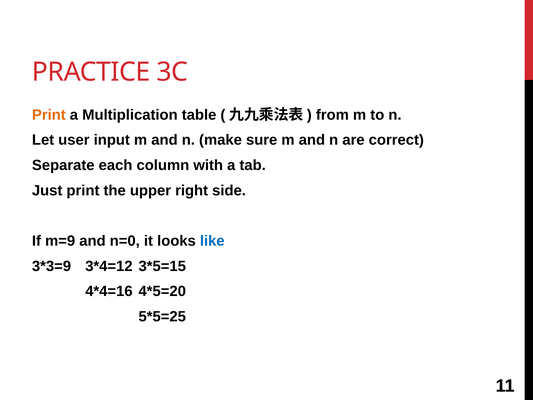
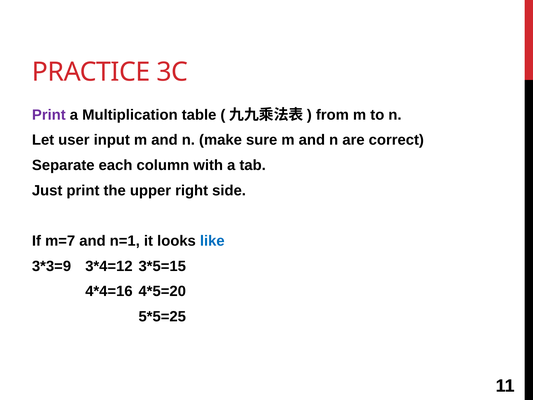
Print at (49, 115) colour: orange -> purple
m=9: m=9 -> m=7
n=0: n=0 -> n=1
